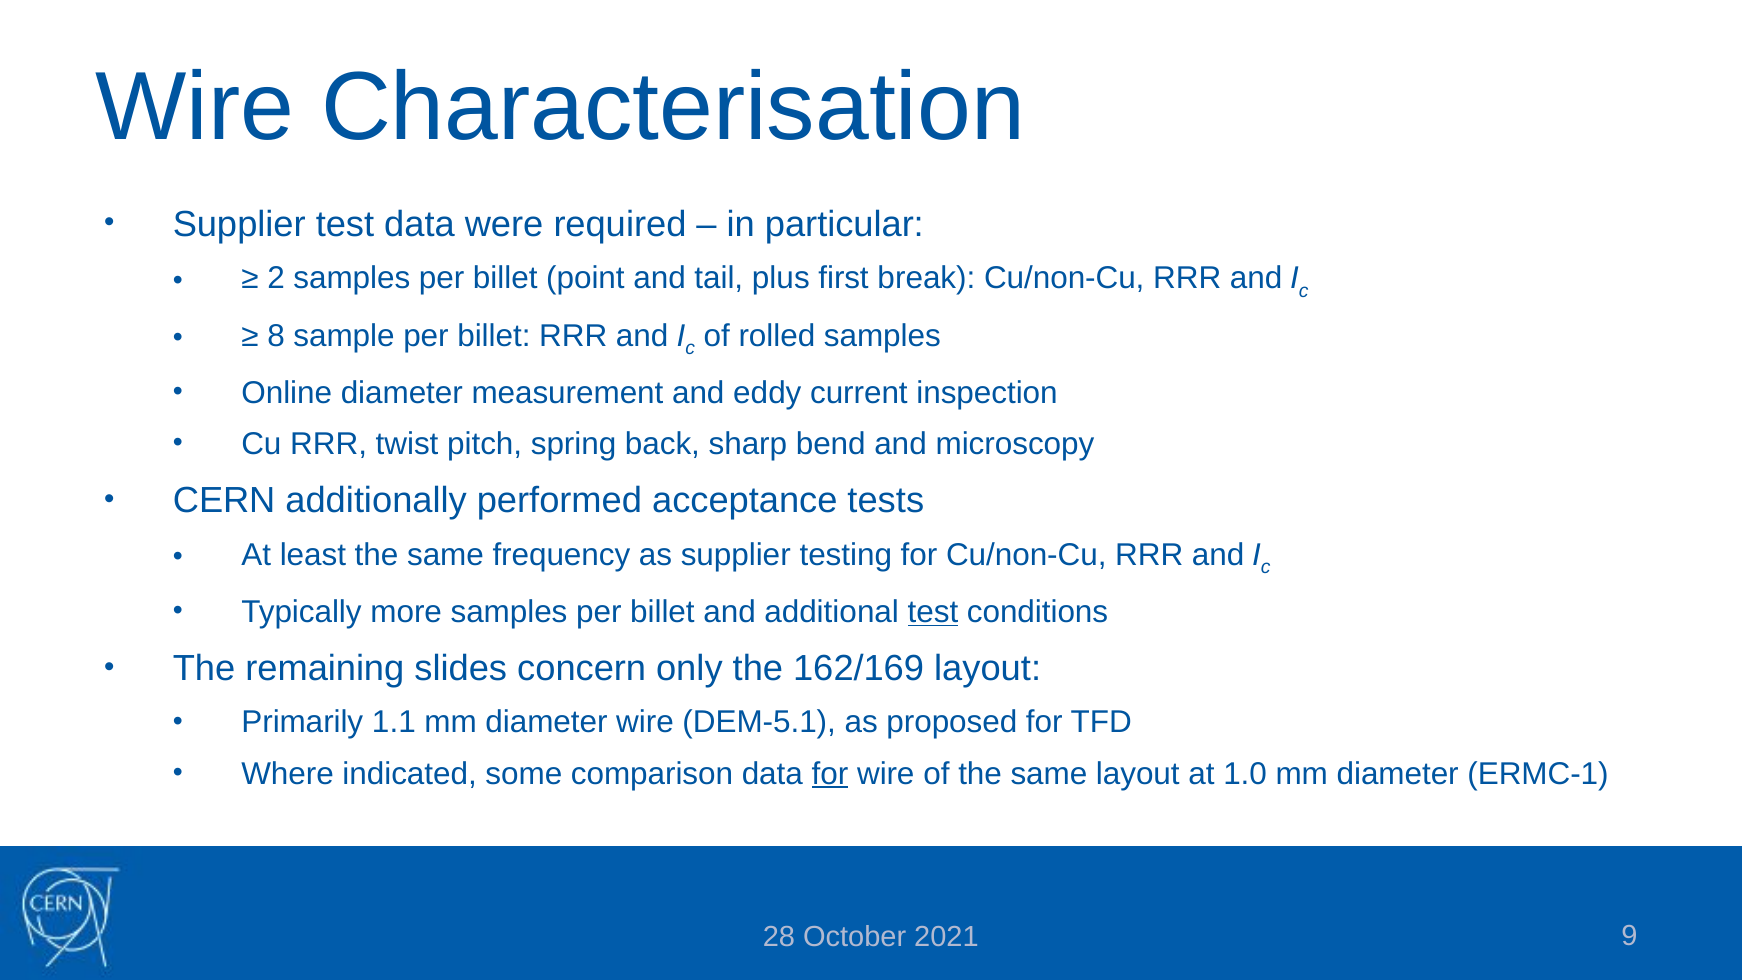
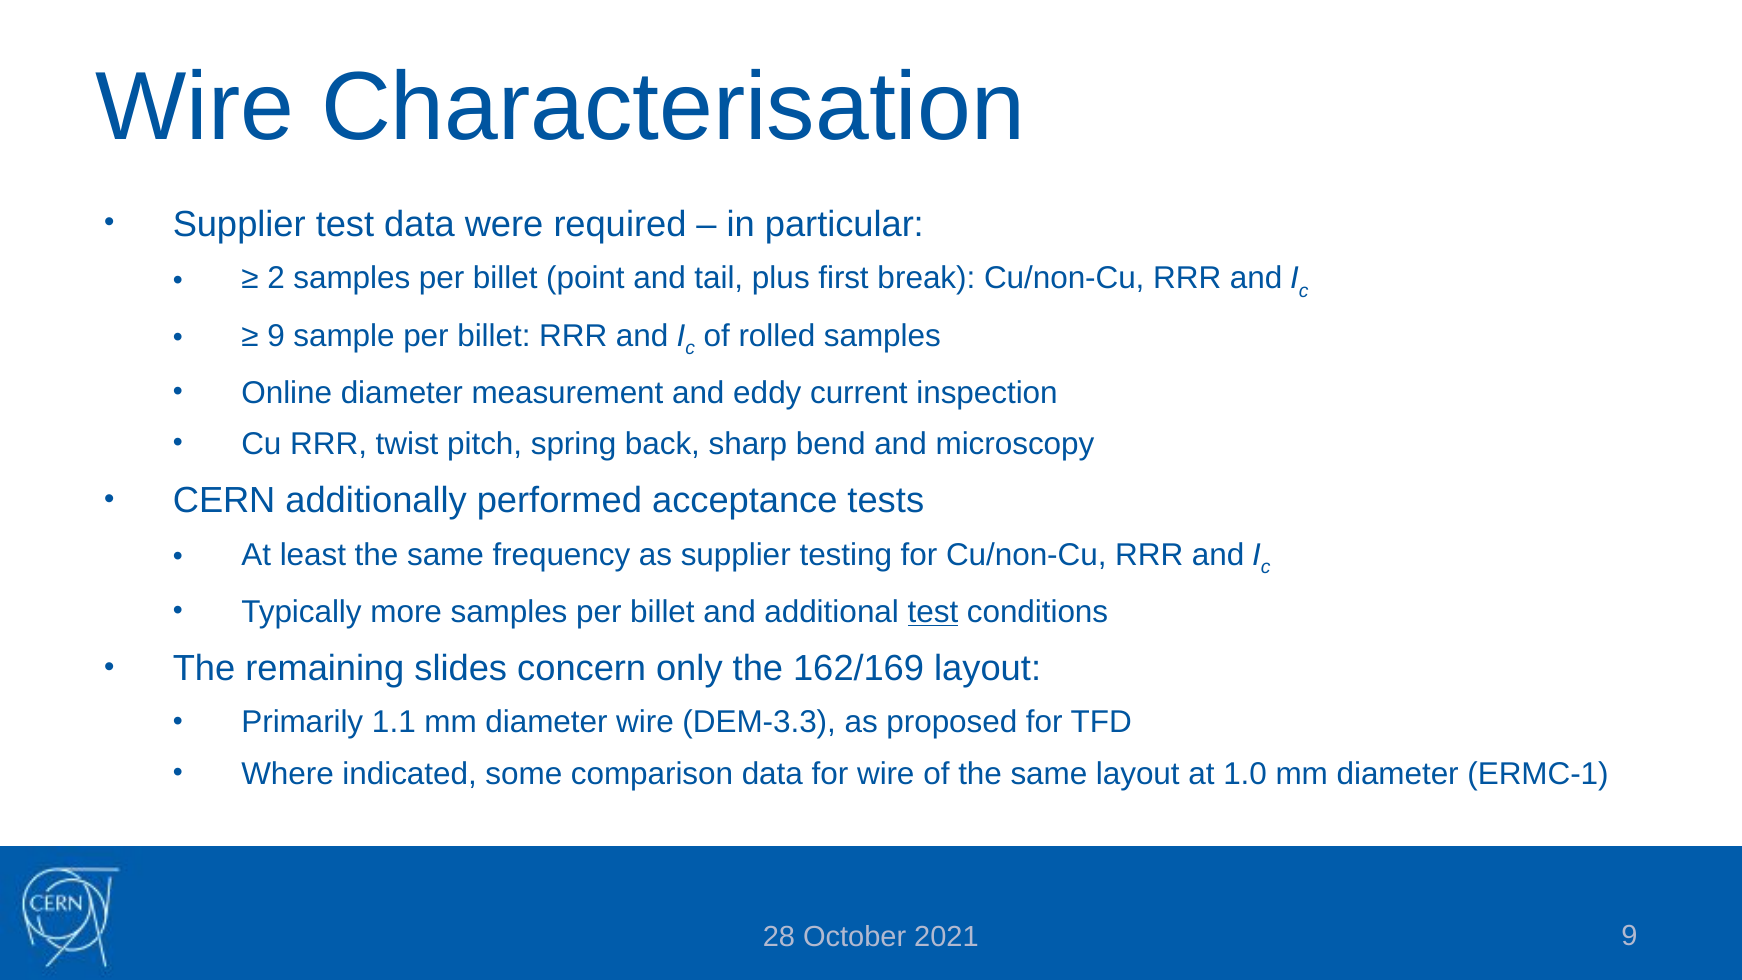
8 at (276, 336): 8 -> 9
DEM-5.1: DEM-5.1 -> DEM-3.3
for at (830, 774) underline: present -> none
